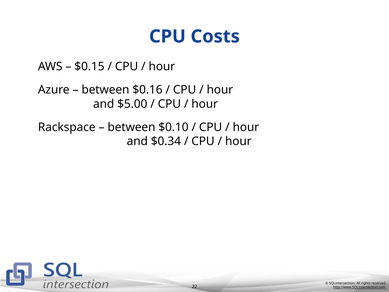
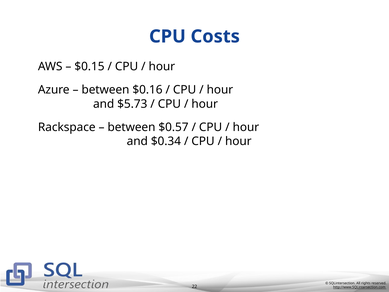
$5.00: $5.00 -> $5.73
$0.10: $0.10 -> $0.57
